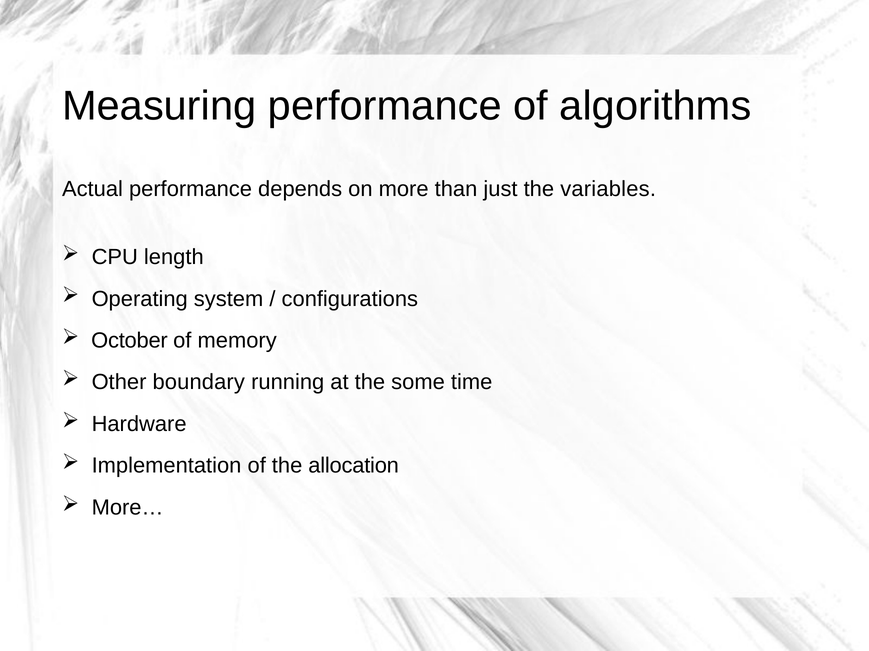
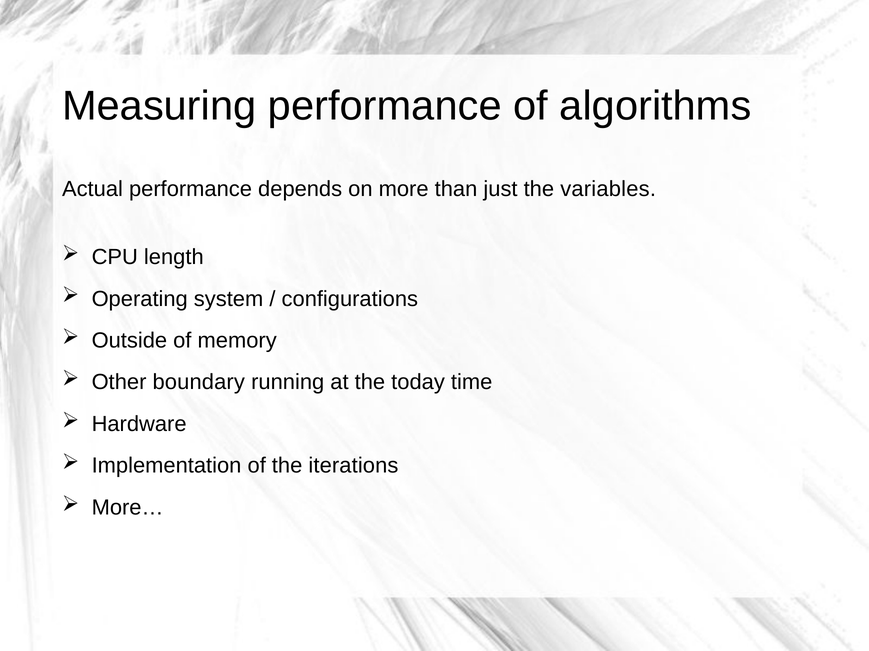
October: October -> Outside
some: some -> today
allocation: allocation -> iterations
